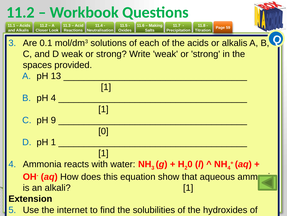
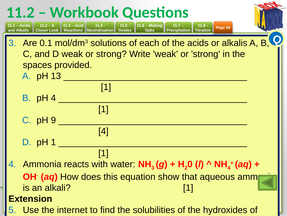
0 at (103, 131): 0 -> 4
